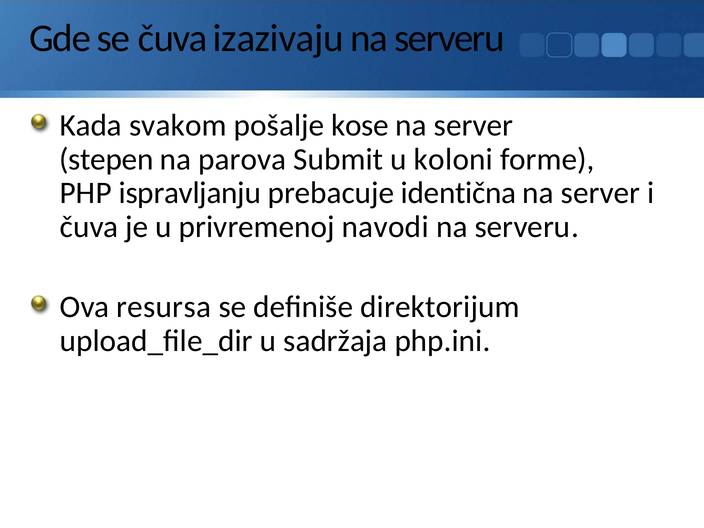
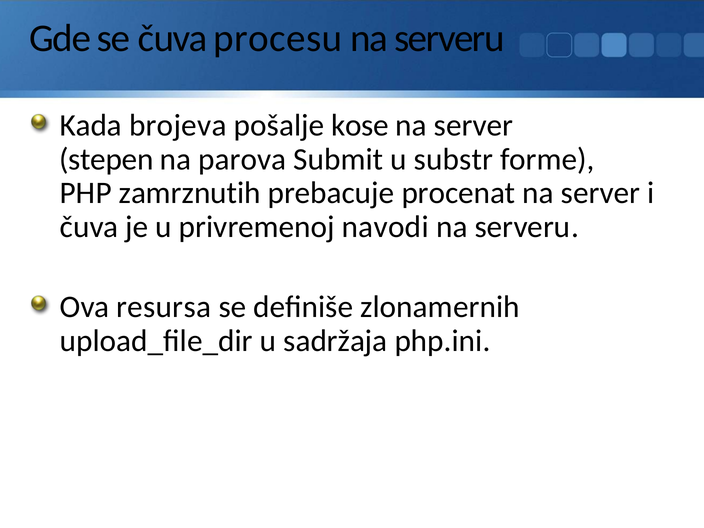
izazivaju: izazivaju -> procesu
svakom: svakom -> brojeva
koloni: koloni -> substr
ispravljanju: ispravljanju -> zamrznutih
identična: identična -> procenat
direktorijum: direktorijum -> zlonamernih
